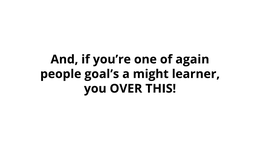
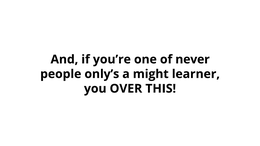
again: again -> never
goal’s: goal’s -> only’s
